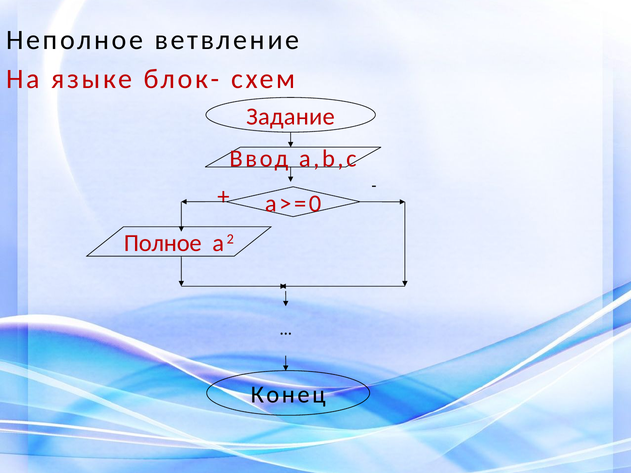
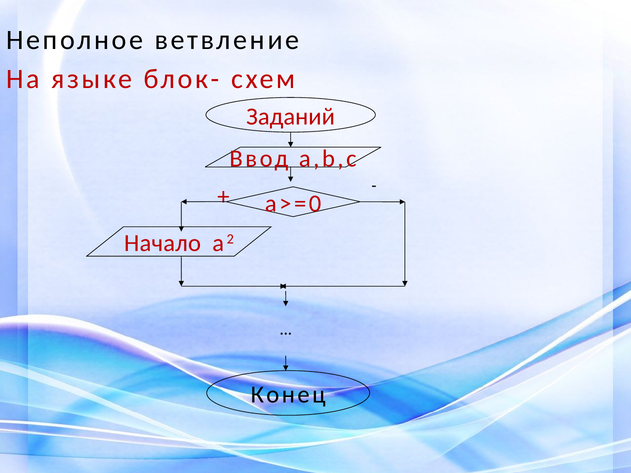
Задание: Задание -> Заданий
Полное: Полное -> Начало
